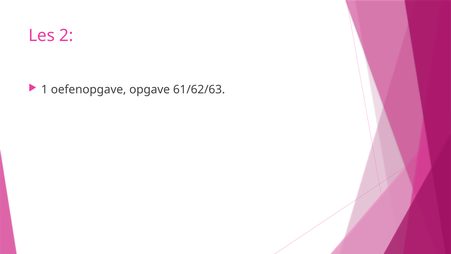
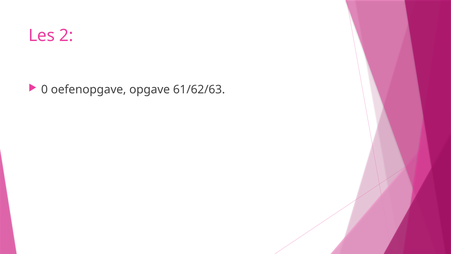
1: 1 -> 0
